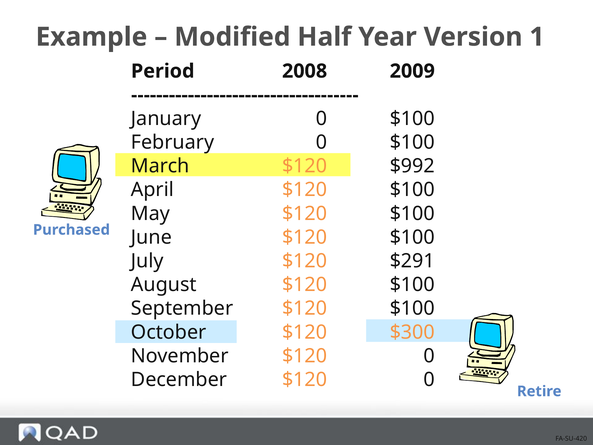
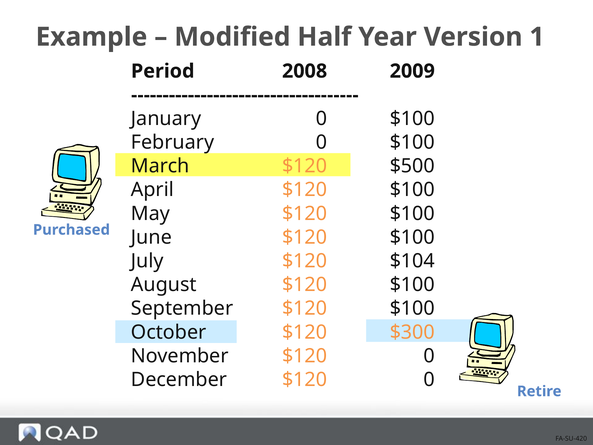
$992: $992 -> $500
$291: $291 -> $104
